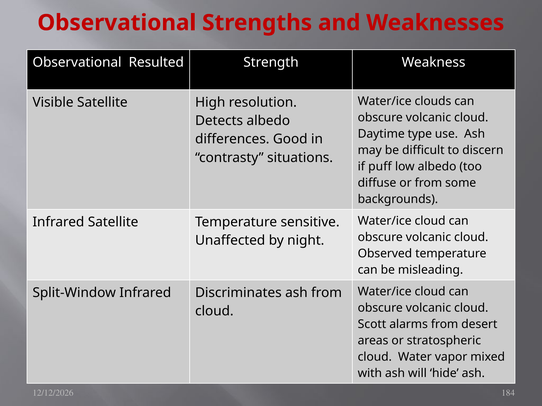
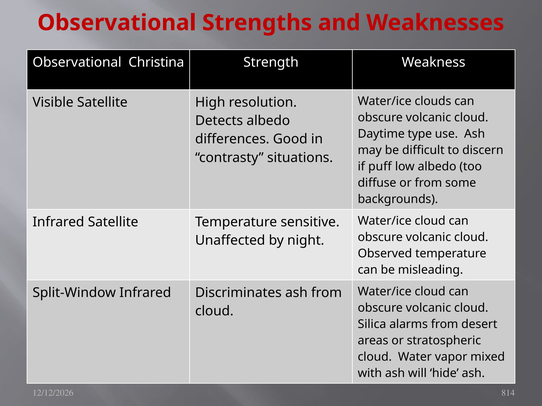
Resulted: Resulted -> Christina
Scott: Scott -> Silica
184: 184 -> 814
